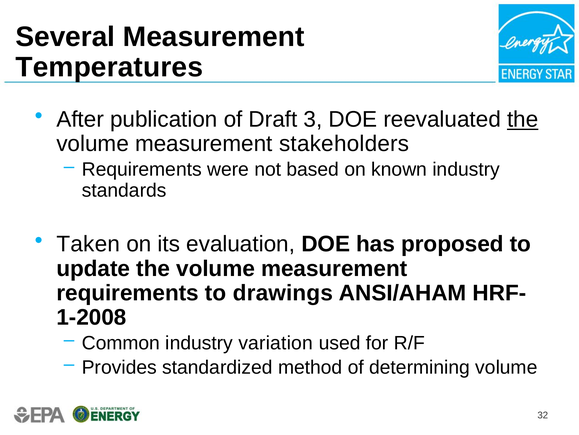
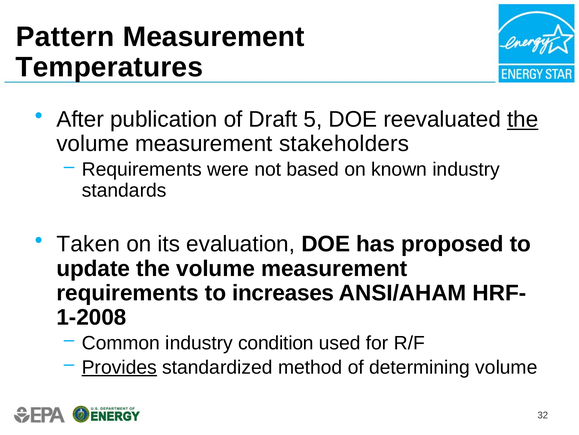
Several: Several -> Pattern
3: 3 -> 5
drawings: drawings -> increases
variation: variation -> condition
Provides underline: none -> present
